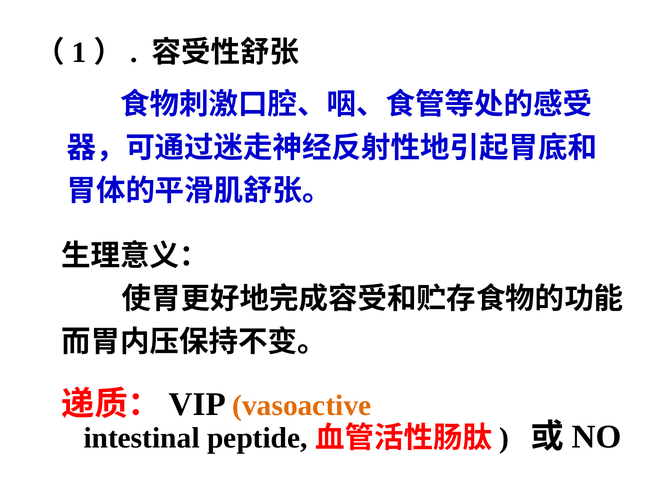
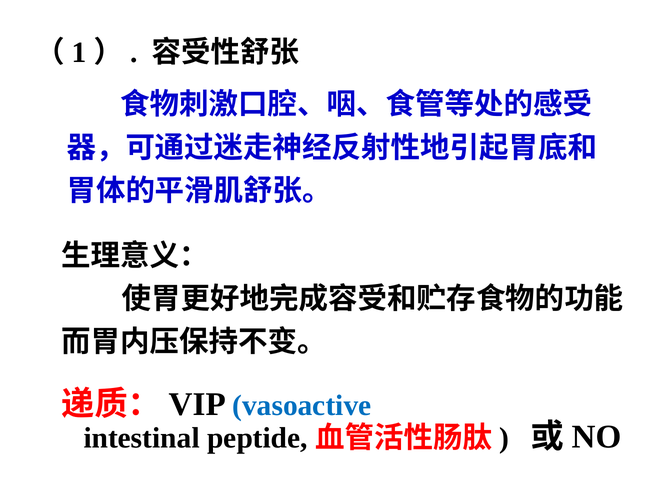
vasoactive colour: orange -> blue
